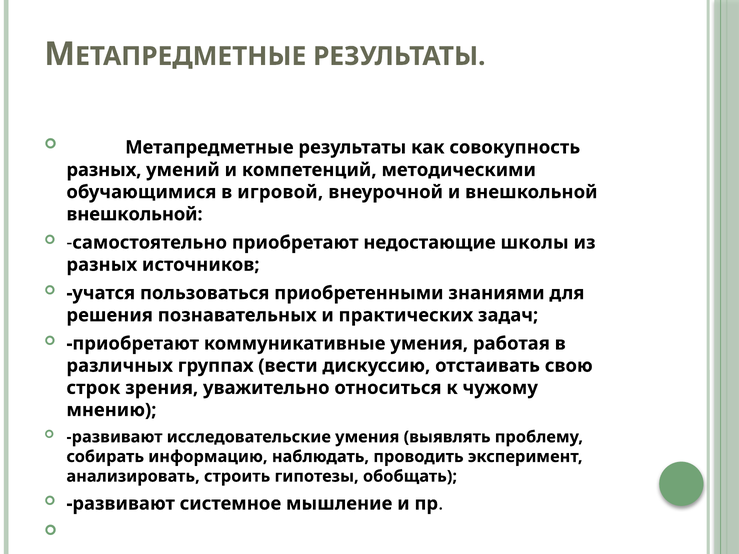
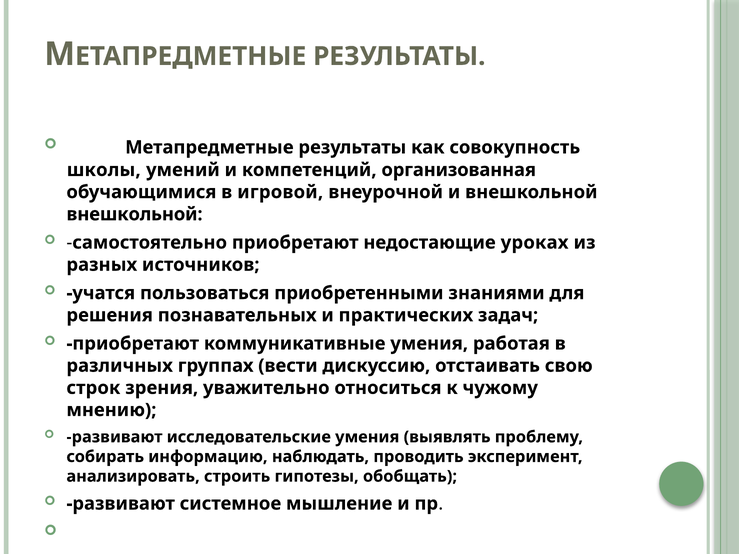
разных at (104, 170): разных -> школы
методическими: методическими -> организованная
школы: школы -> уроках
